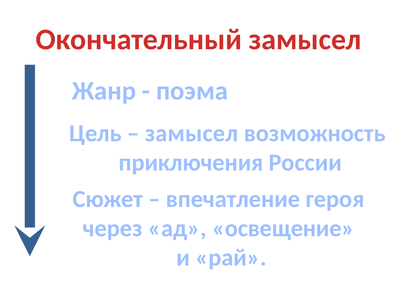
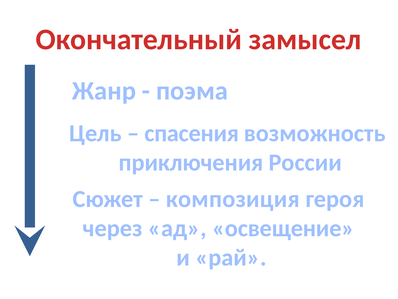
замысел at (191, 133): замысел -> спасения
впечатление: впечатление -> композиция
